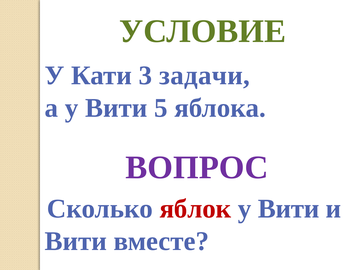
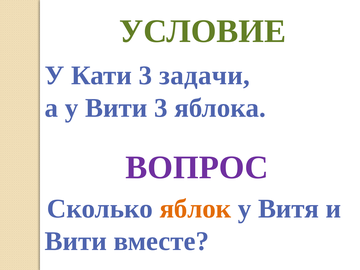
Вити 5: 5 -> 3
яблок colour: red -> orange
Вити at (289, 209): Вити -> Витя
